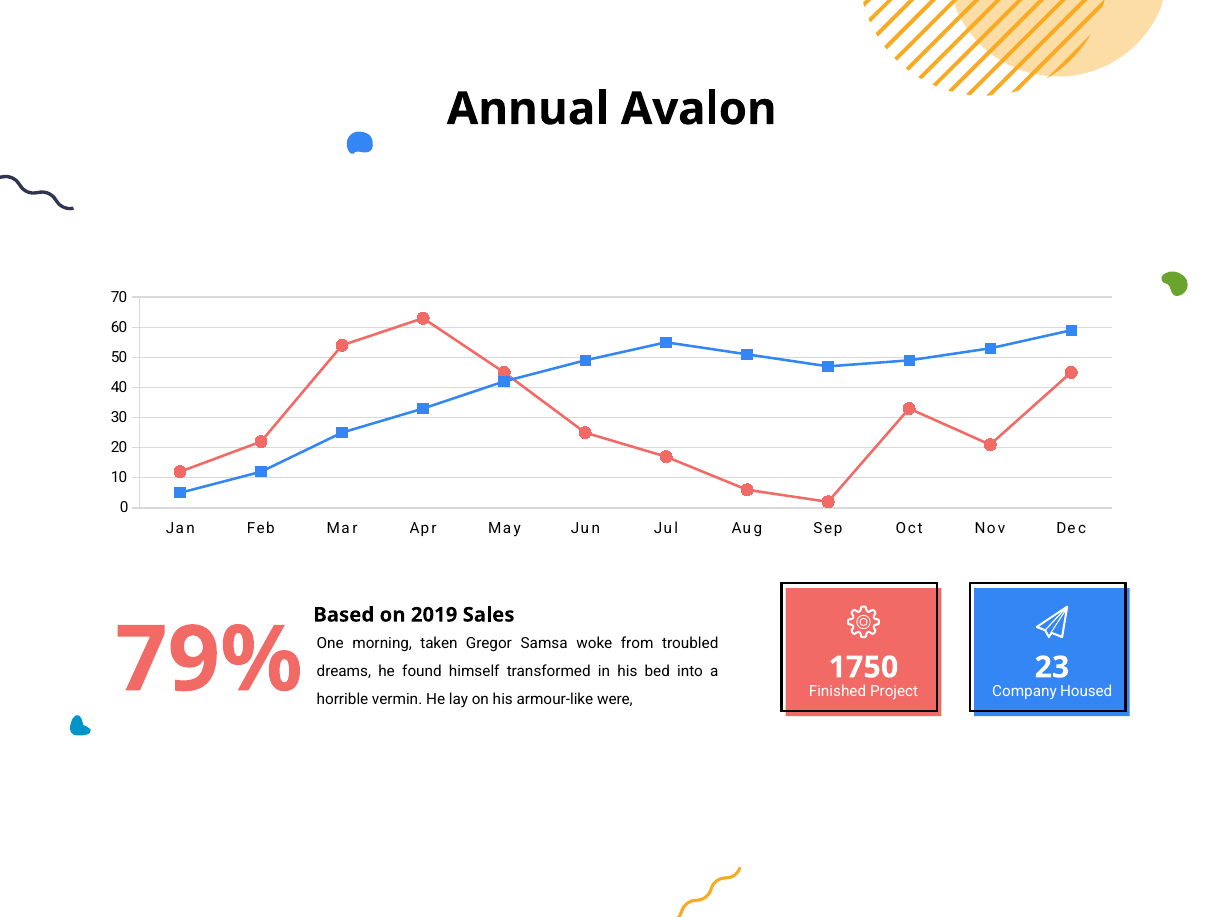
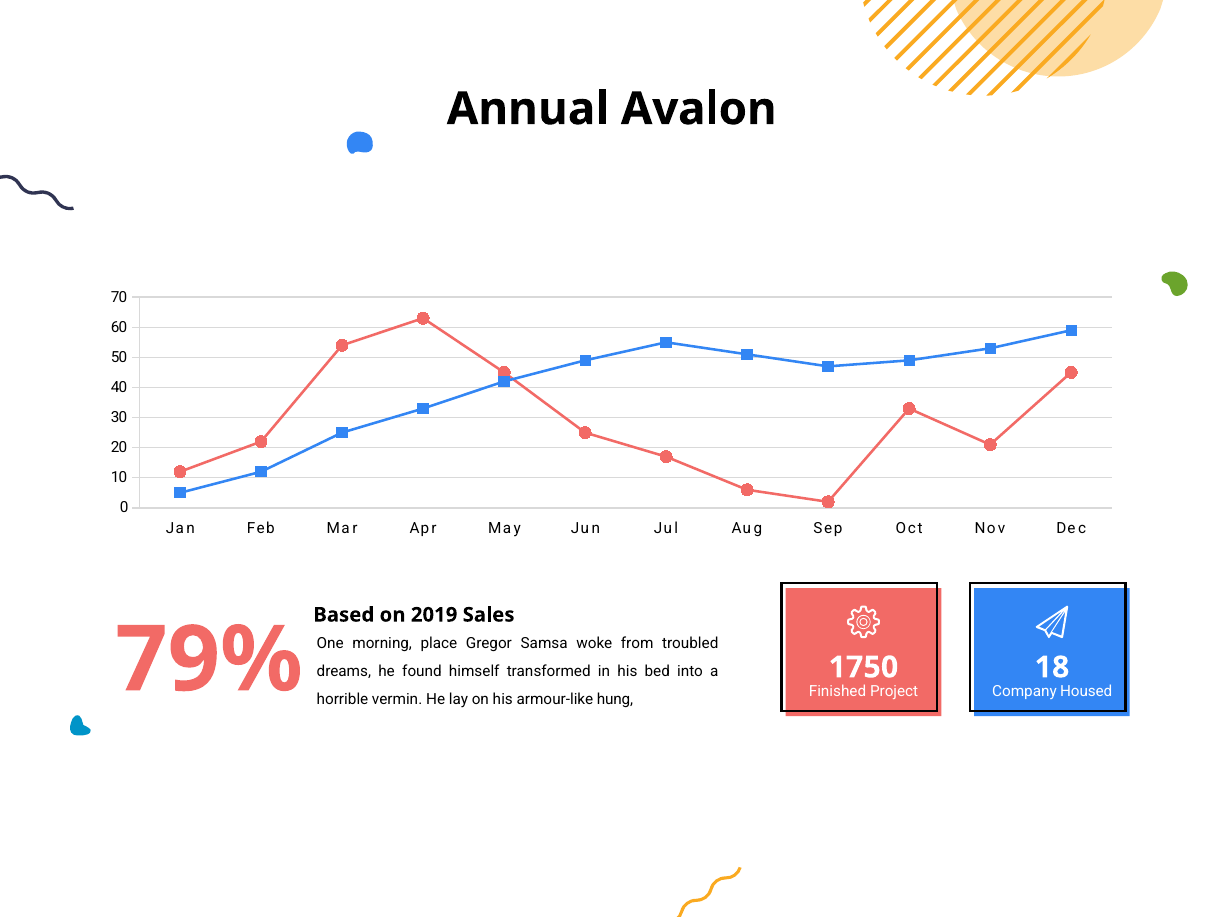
taken: taken -> place
23: 23 -> 18
were: were -> hung
